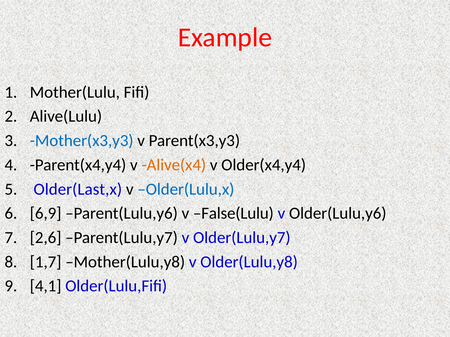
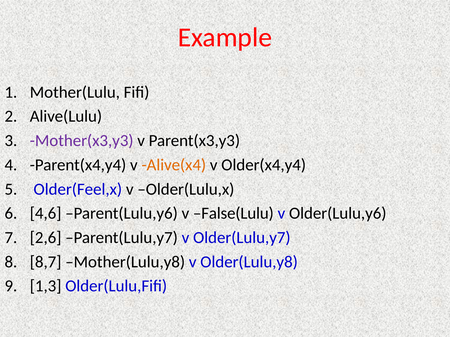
Mother(x3,y3 colour: blue -> purple
Older(Last,x: Older(Last,x -> Older(Feel,x
Older(Lulu,x colour: blue -> black
6,9: 6,9 -> 4,6
1,7: 1,7 -> 8,7
4,1: 4,1 -> 1,3
